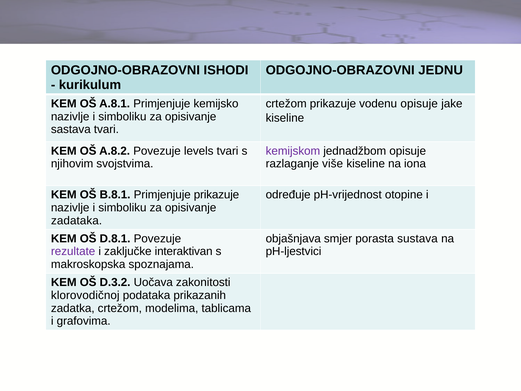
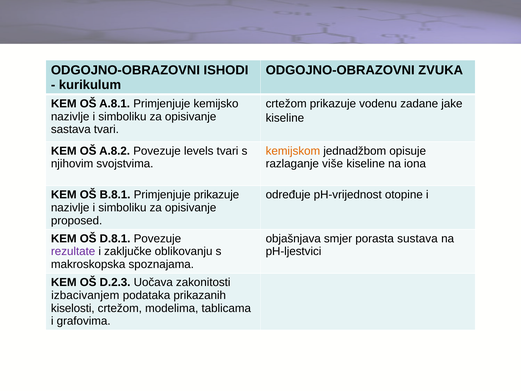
JEDNU: JEDNU -> ZVUKA
vodenu opisuje: opisuje -> zadane
kemijskom colour: purple -> orange
zadataka: zadataka -> proposed
interaktivan: interaktivan -> oblikovanju
D.3.2: D.3.2 -> D.2.3
klorovodičnoj: klorovodičnoj -> izbacivanjem
zadatka: zadatka -> kiselosti
